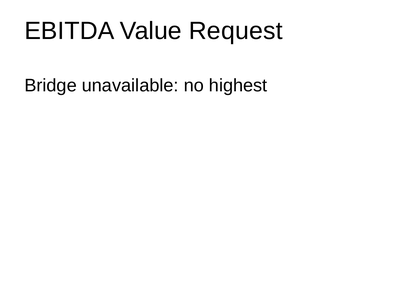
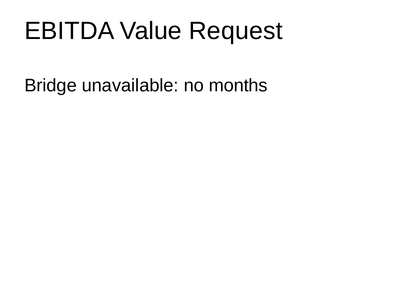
highest: highest -> months
